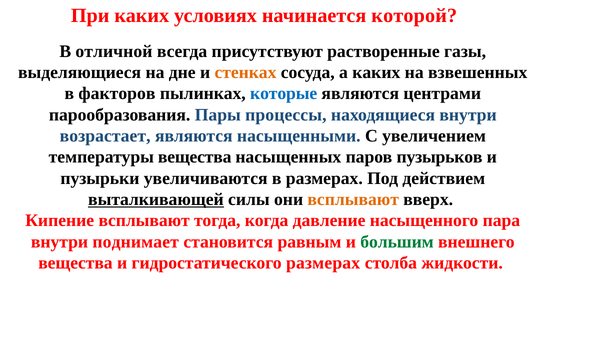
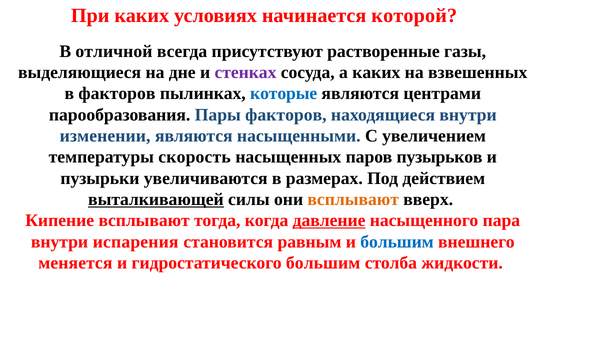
стенках colour: orange -> purple
Пары процессы: процессы -> факторов
возрастает: возрастает -> изменении
температуры вещества: вещества -> скорость
давление underline: none -> present
поднимает: поднимает -> испарения
большим at (397, 242) colour: green -> blue
вещества at (75, 263): вещества -> меняется
гидростатического размерах: размерах -> большим
